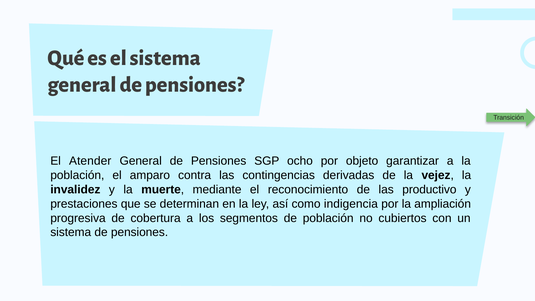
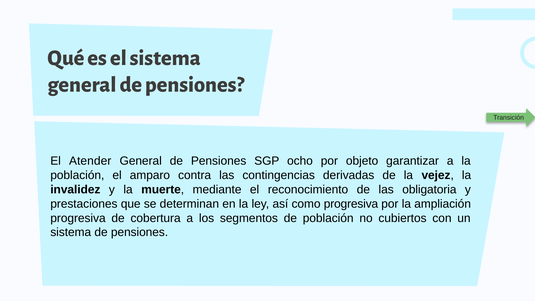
productivo: productivo -> obligatoria
como indigencia: indigencia -> progresiva
